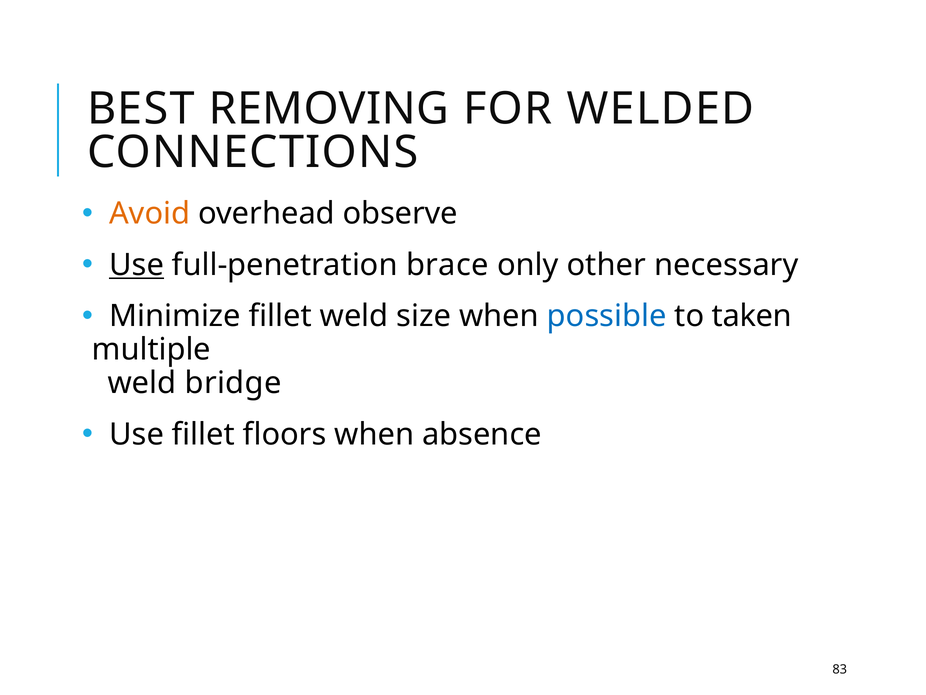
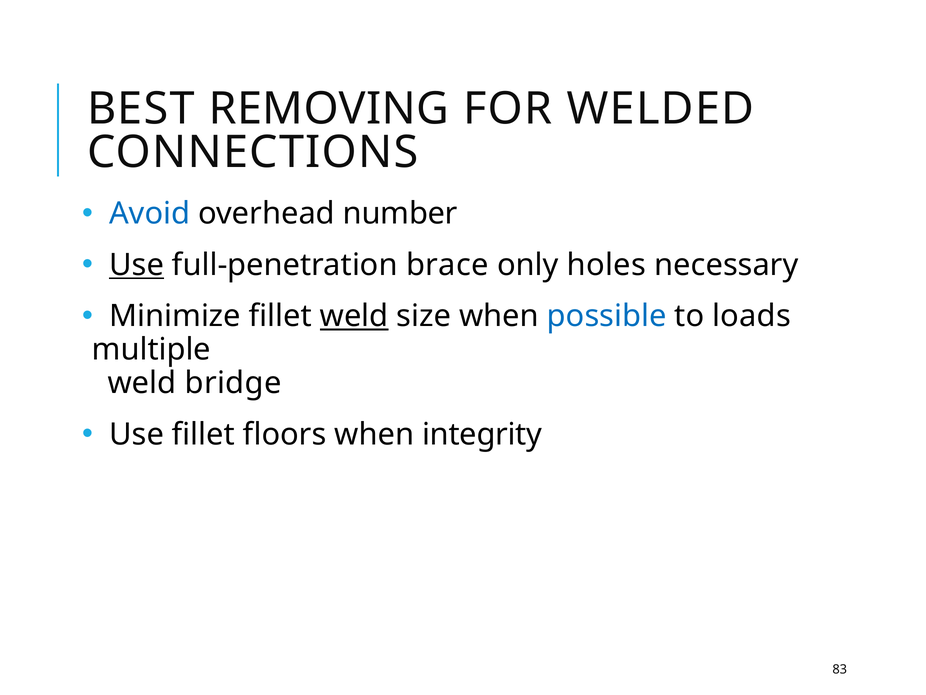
Avoid colour: orange -> blue
observe: observe -> number
other: other -> holes
weld at (354, 316) underline: none -> present
taken: taken -> loads
absence: absence -> integrity
